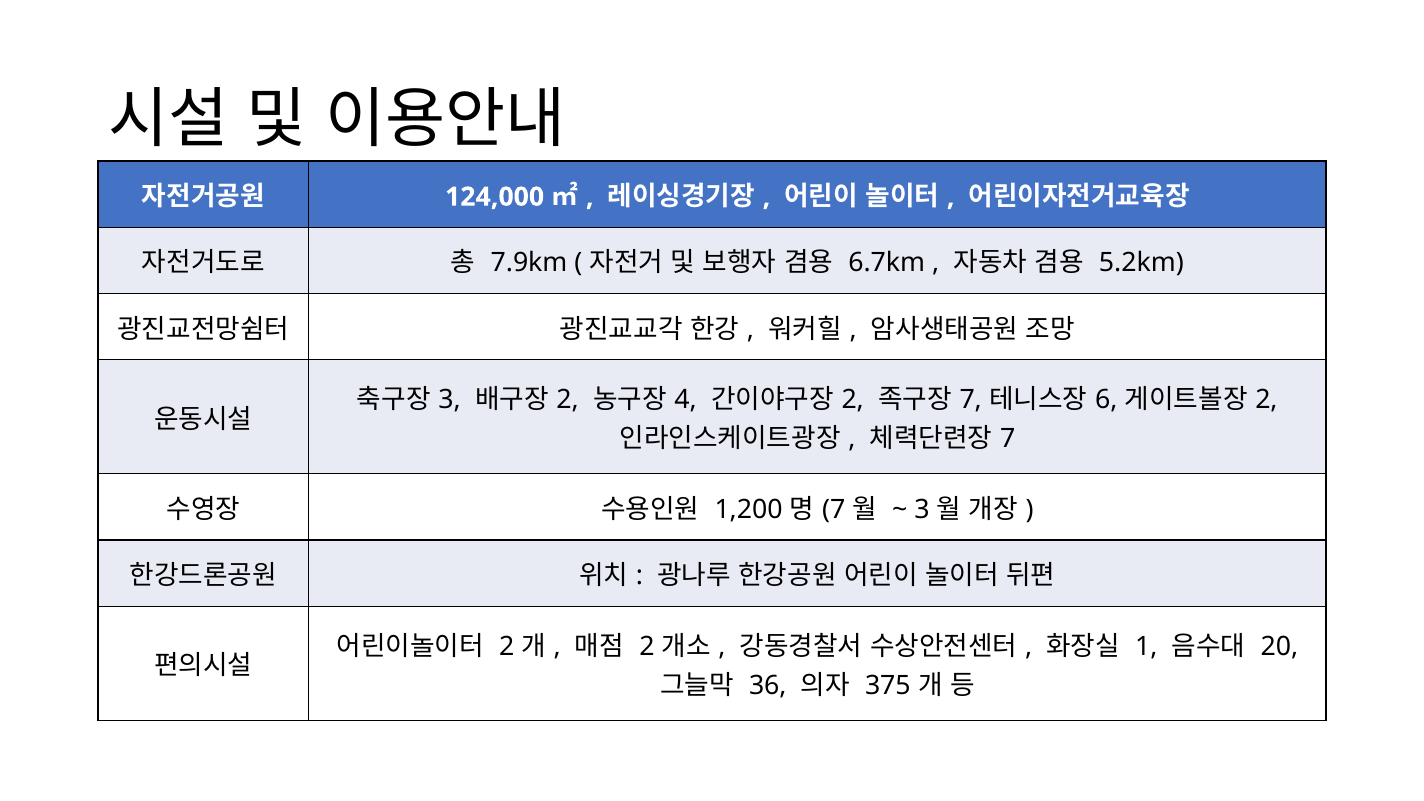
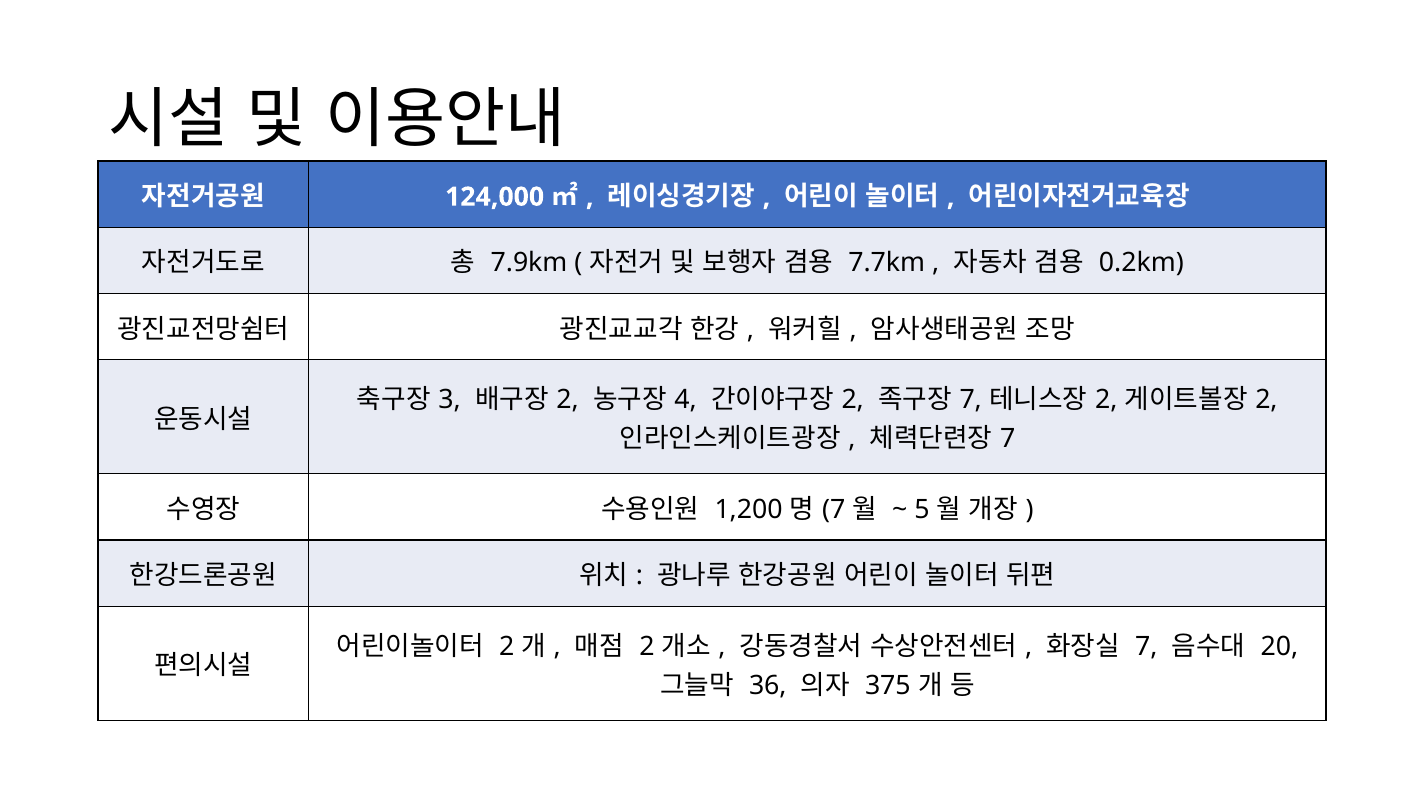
6.7km: 6.7km -> 7.7km
5.2km: 5.2km -> 0.2km
6 at (1106, 400): 6 -> 2
3 at (922, 510): 3 -> 5
1 at (1146, 647): 1 -> 7
